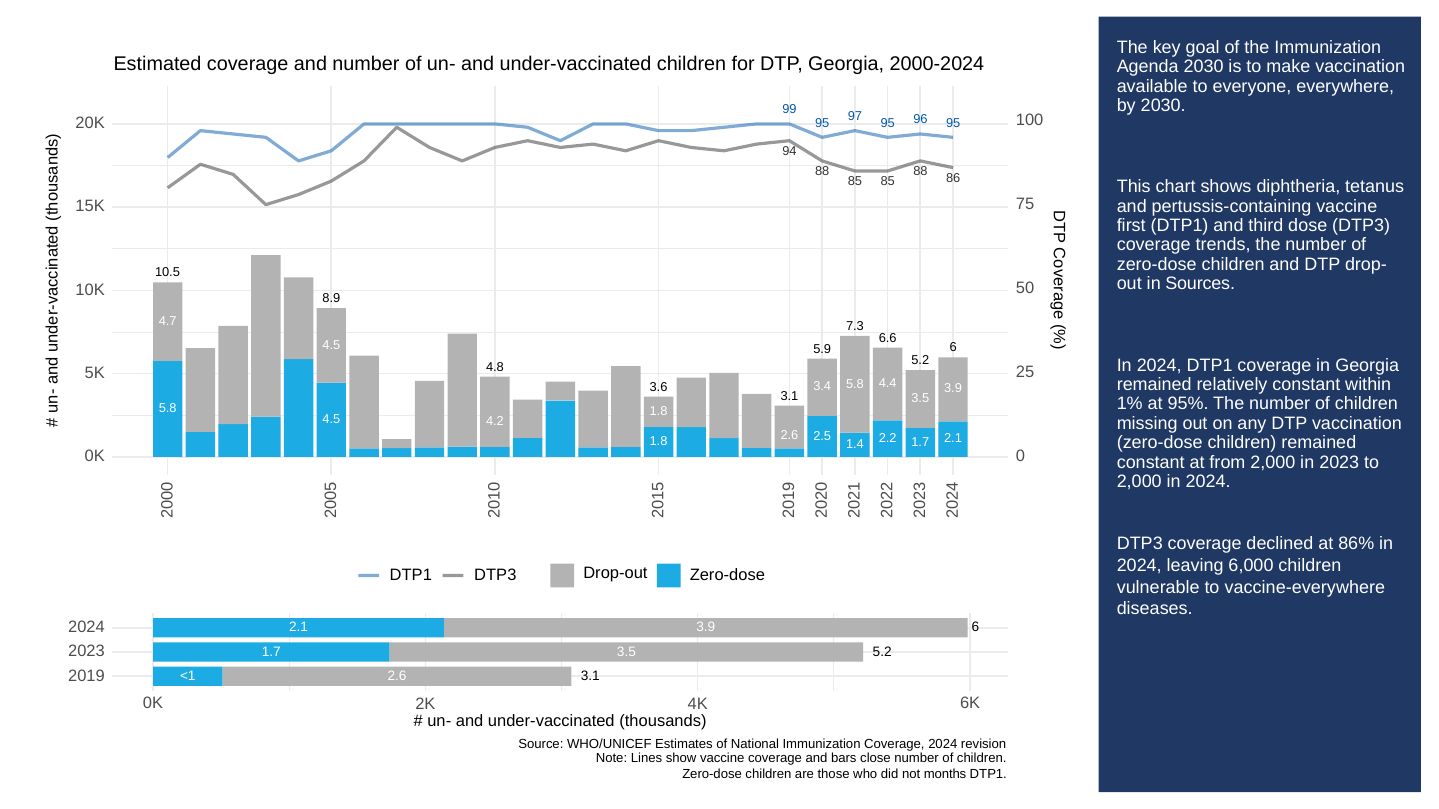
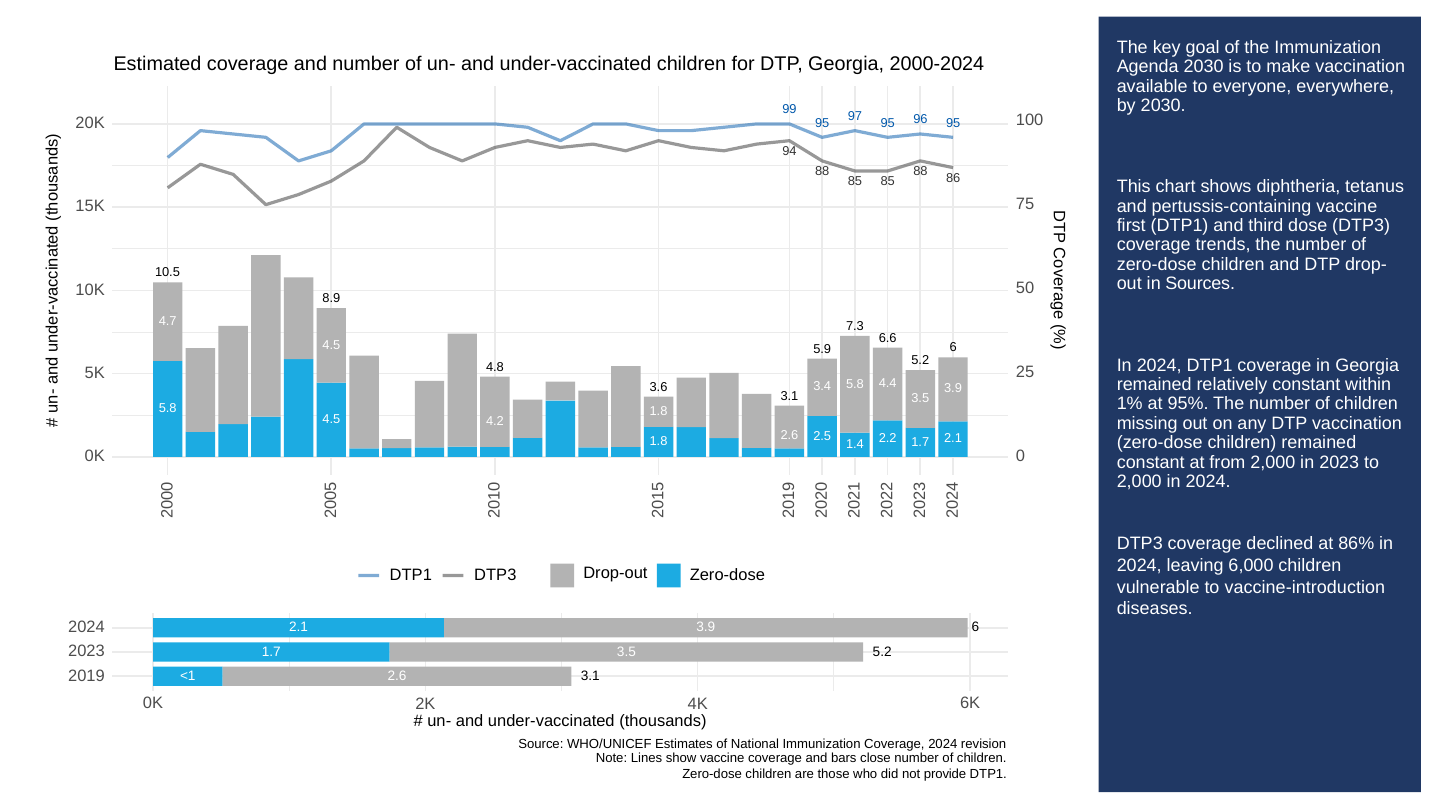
vaccine-everywhere: vaccine-everywhere -> vaccine-introduction
months: months -> provide
